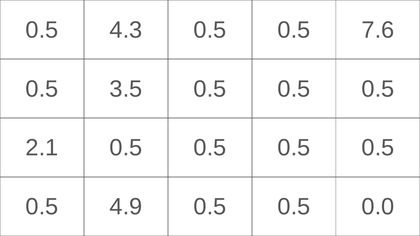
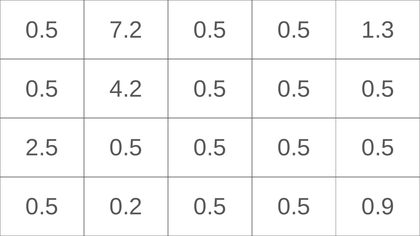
4.3: 4.3 -> 7.2
7.6: 7.6 -> 1.3
3.5: 3.5 -> 4.2
2.1: 2.1 -> 2.5
4.9: 4.9 -> 0.2
0.0: 0.0 -> 0.9
